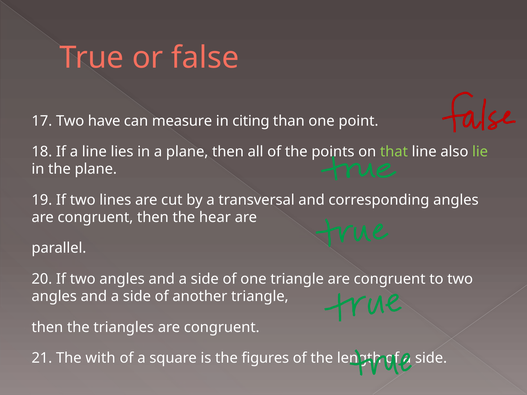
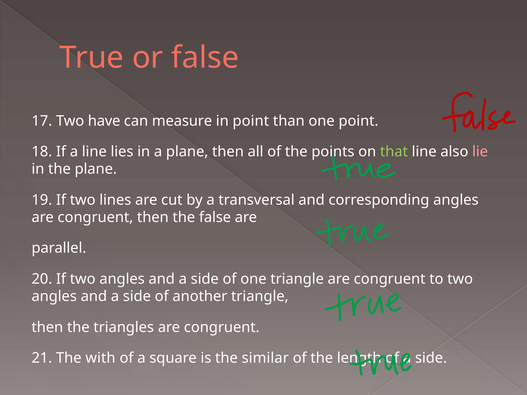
in citing: citing -> point
lie colour: light green -> pink
the hear: hear -> false
figures: figures -> similar
